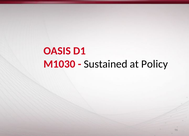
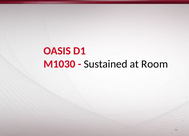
Policy: Policy -> Room
